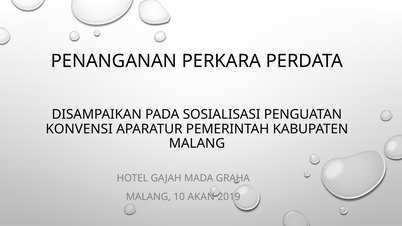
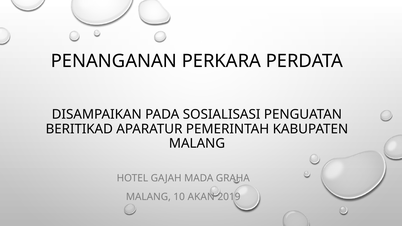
KONVENSI: KONVENSI -> BERITIKAD
